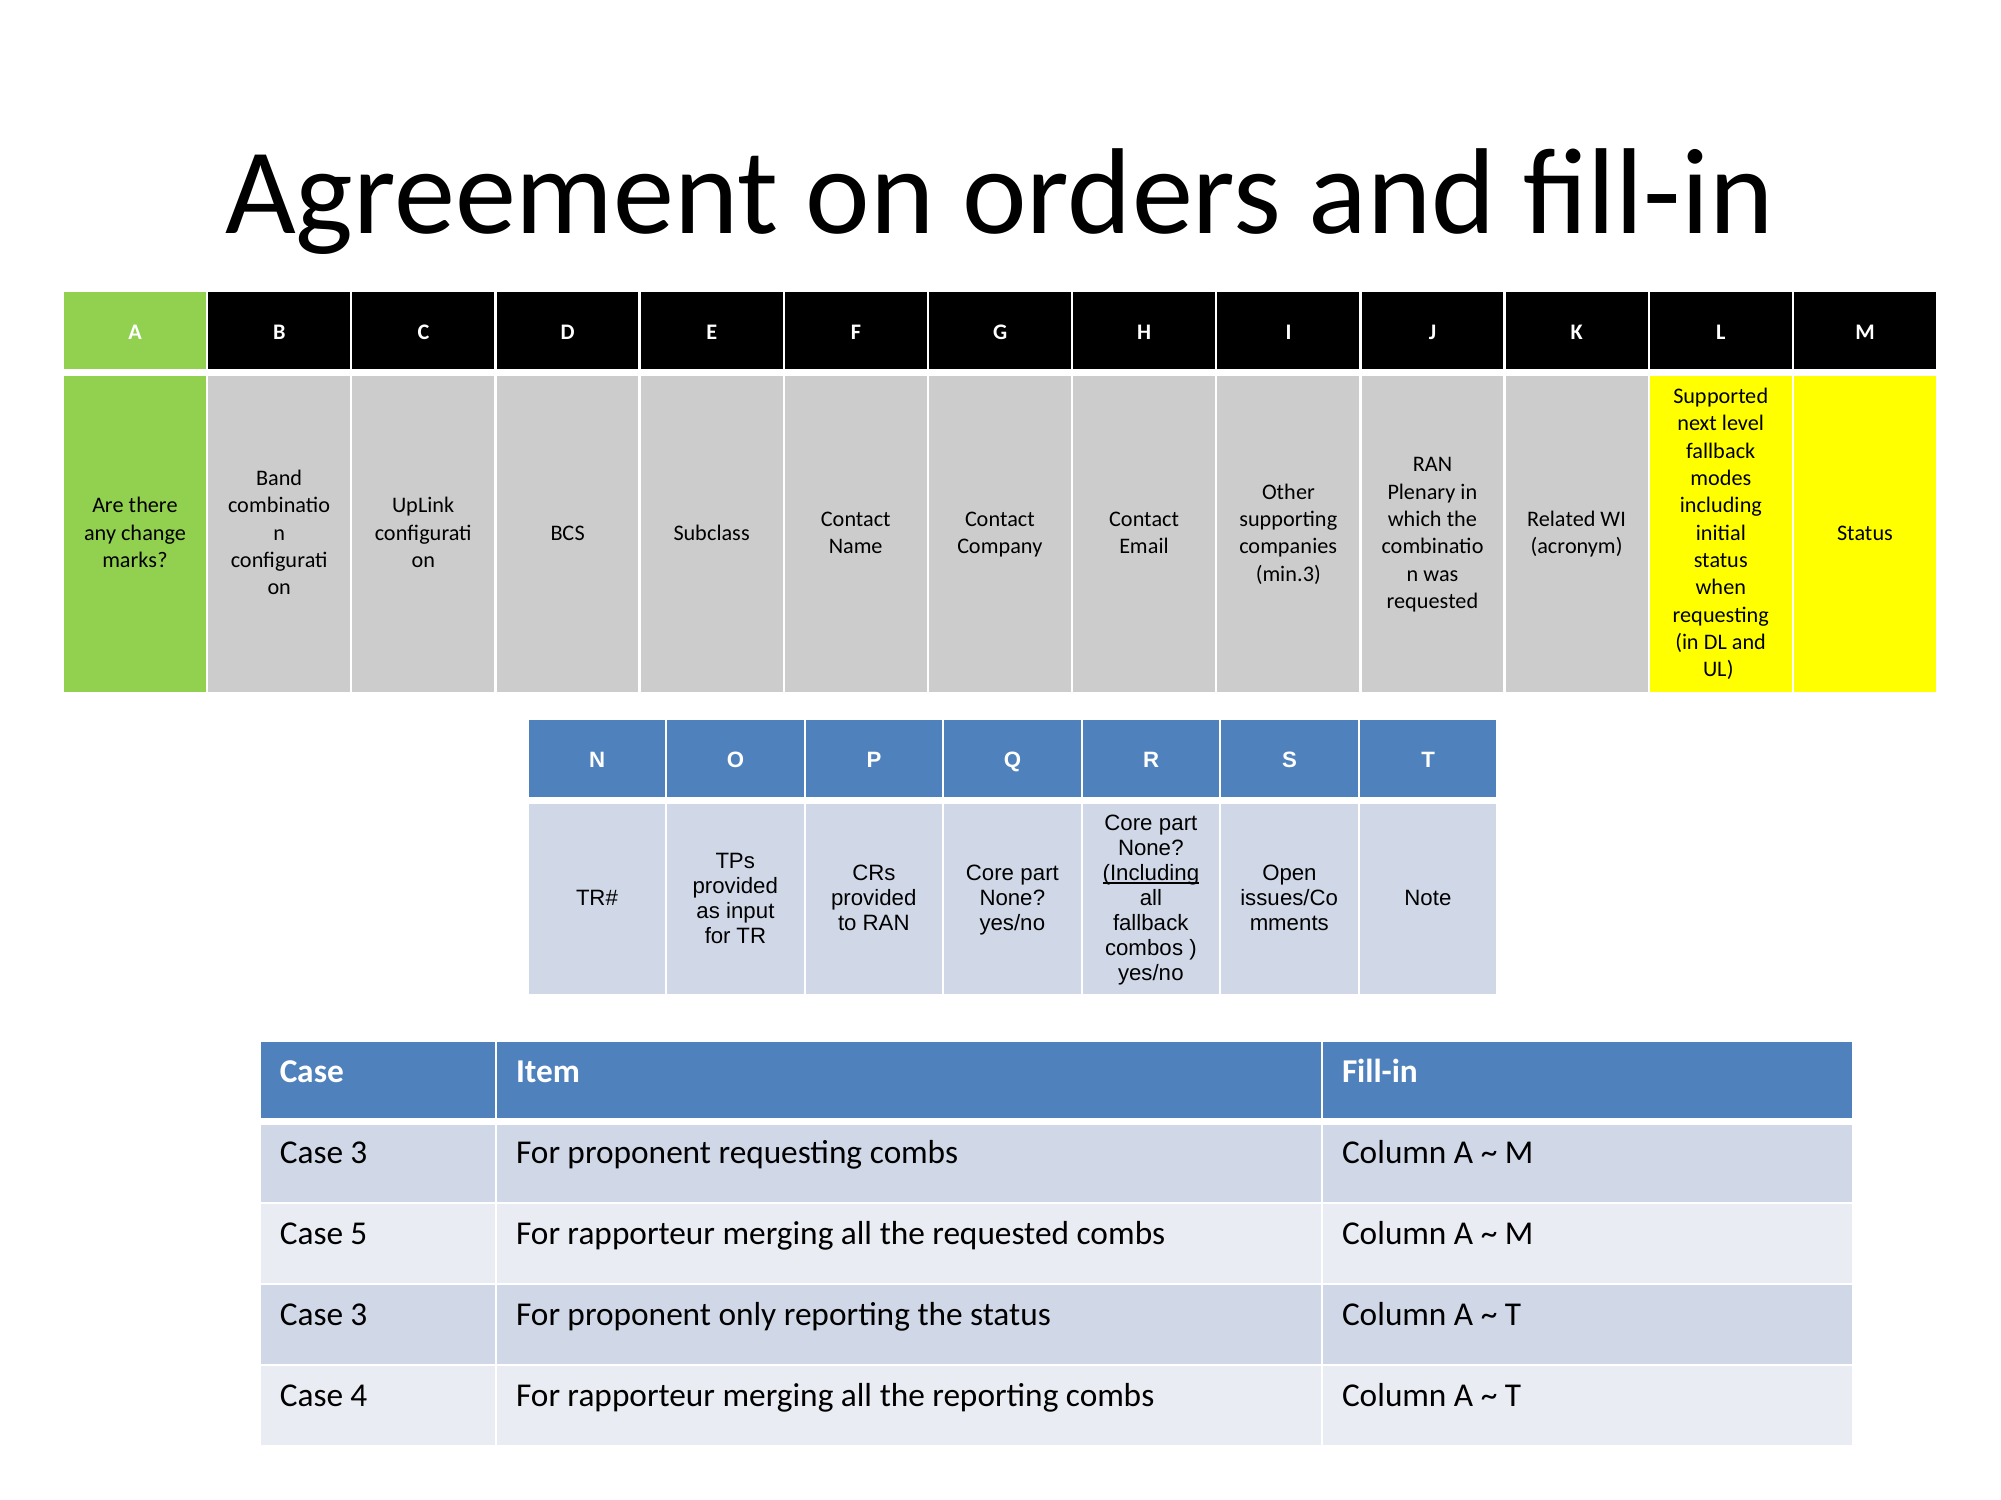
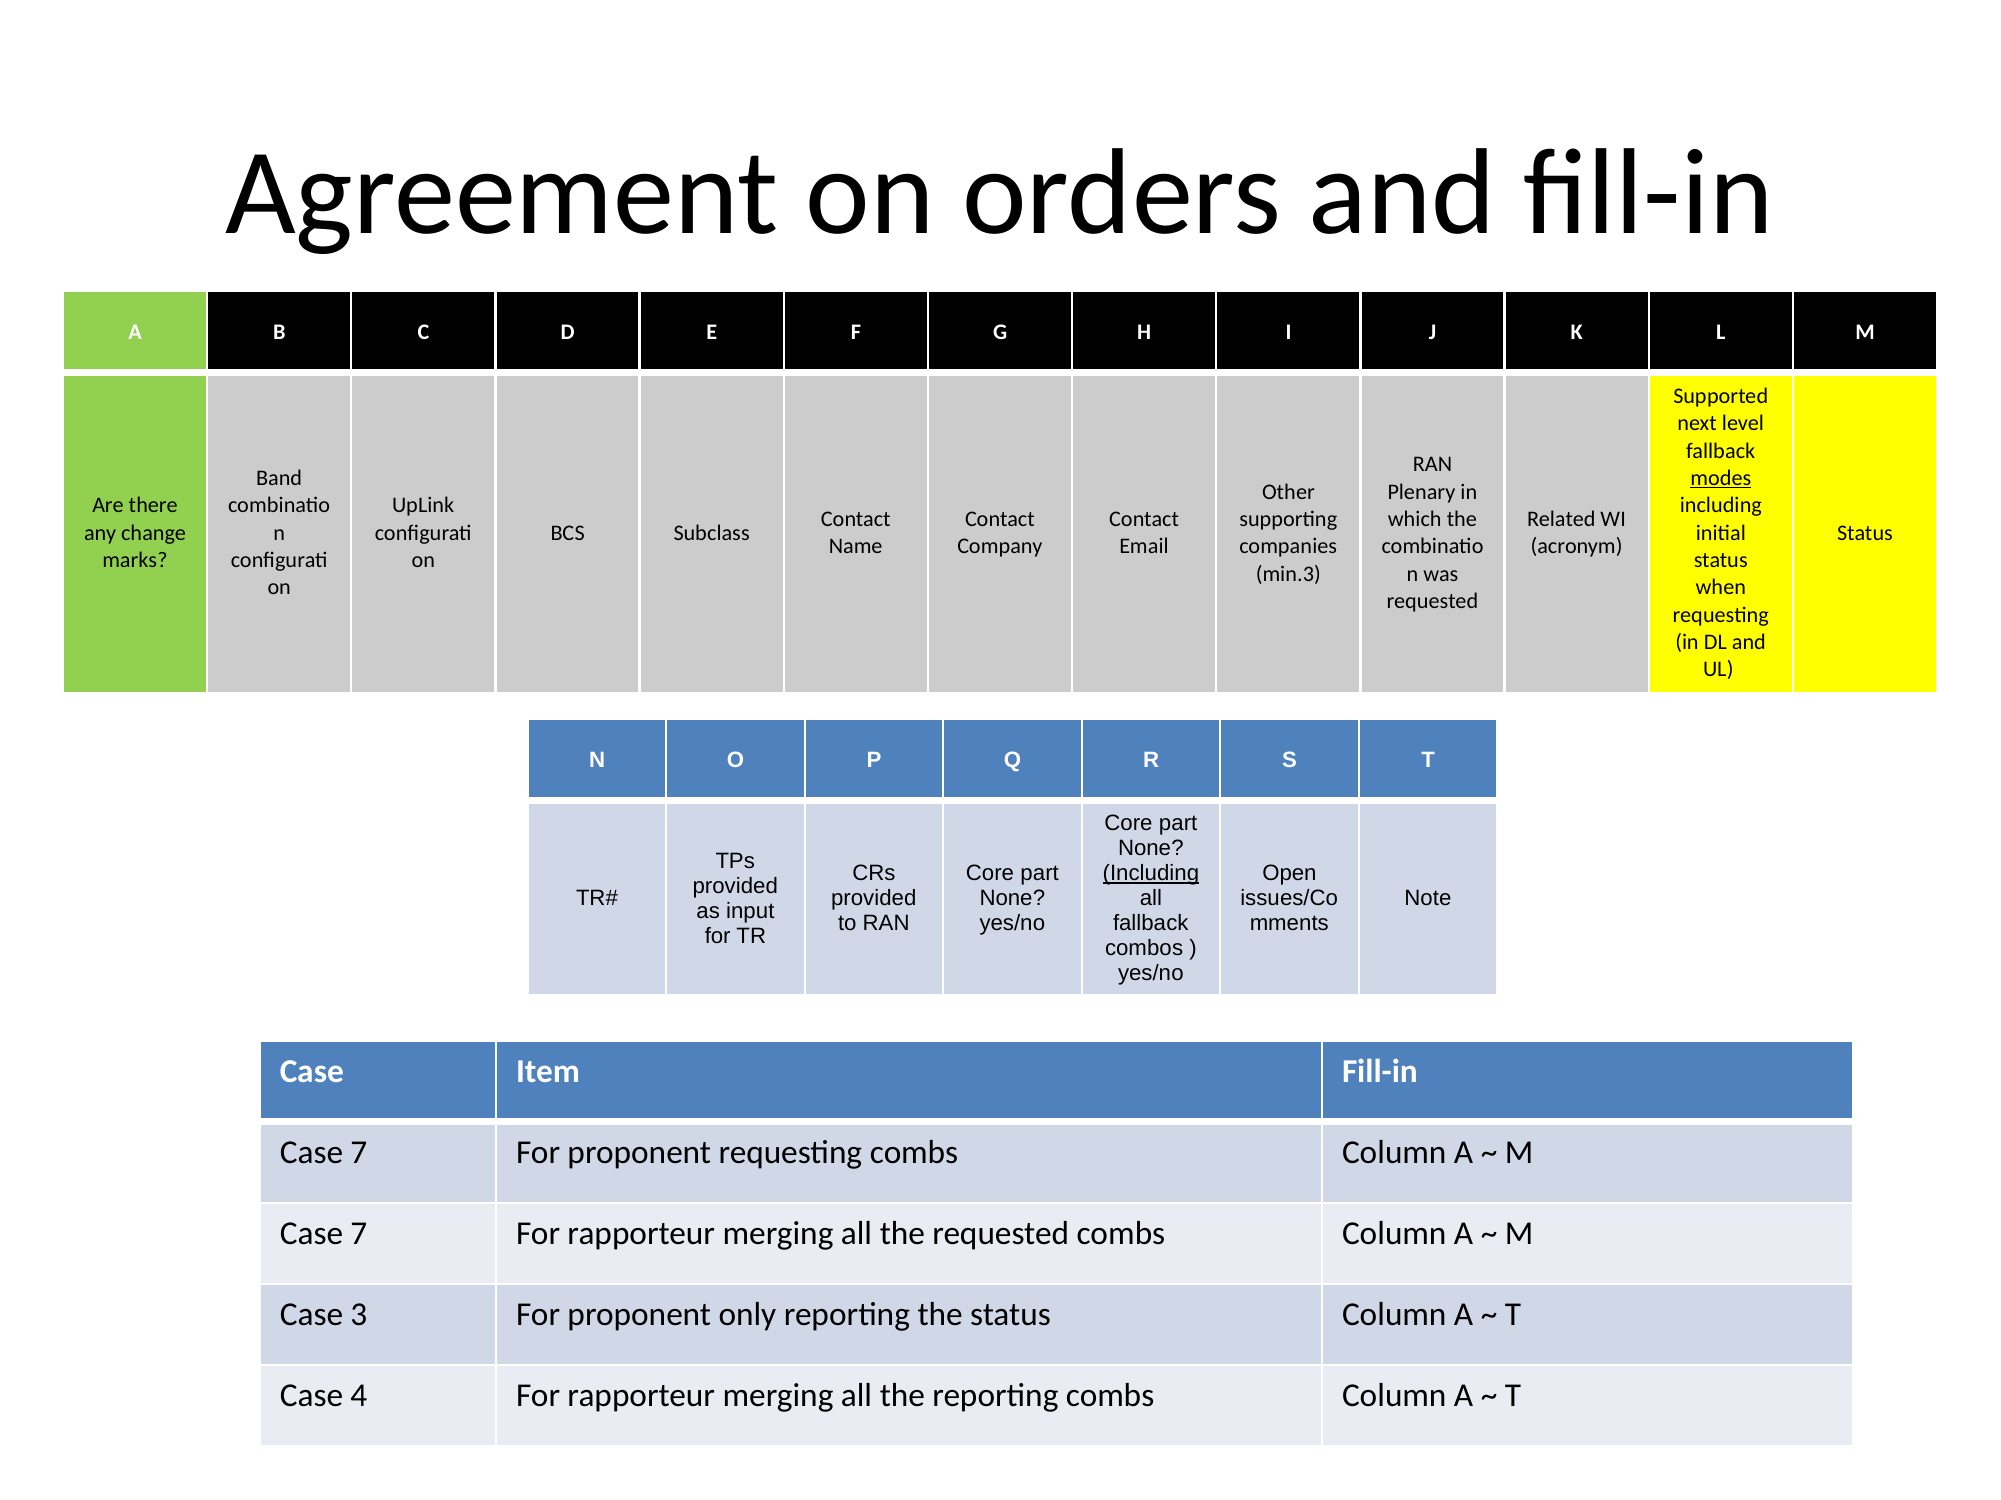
modes underline: none -> present
3 at (359, 1153): 3 -> 7
5 at (359, 1234): 5 -> 7
